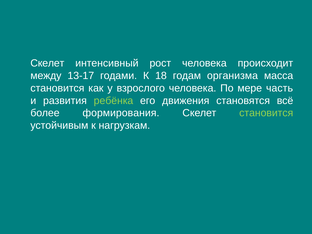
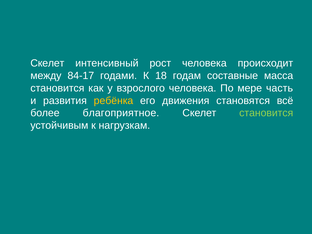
13-17: 13-17 -> 84-17
организма: организма -> составные
ребёнка colour: light green -> yellow
формирования: формирования -> благоприятное
